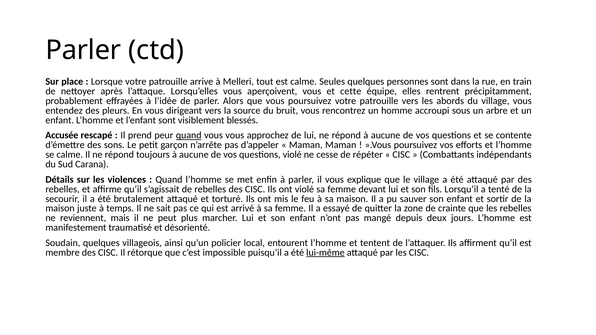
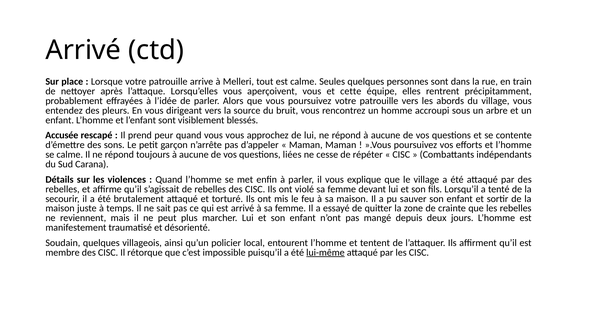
Parler at (83, 50): Parler -> Arrivé
quand at (189, 135) underline: present -> none
questions violé: violé -> liées
